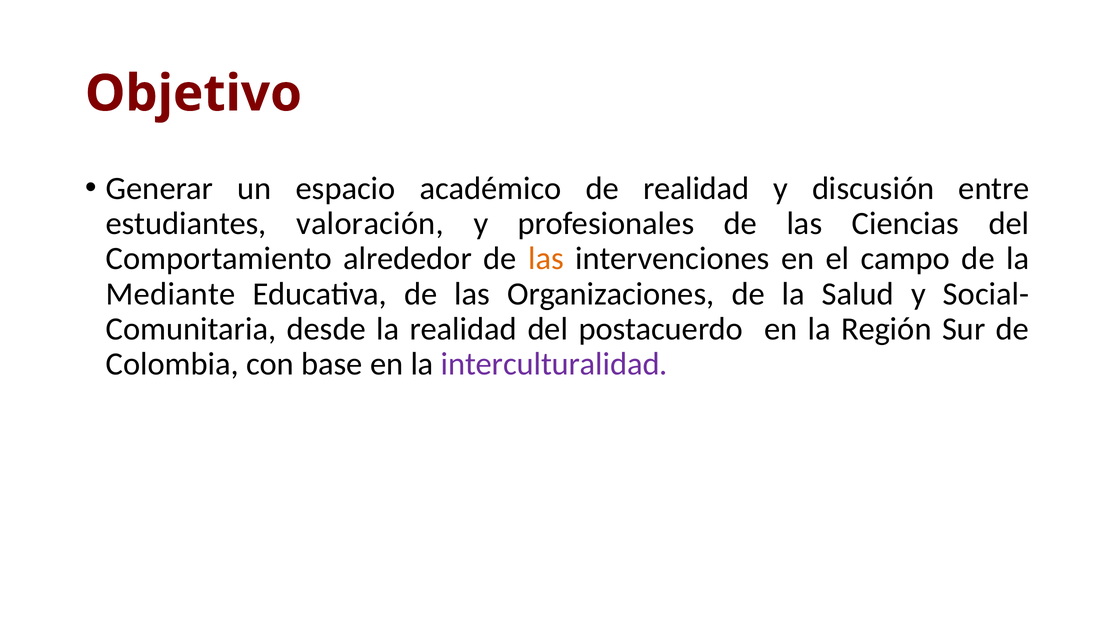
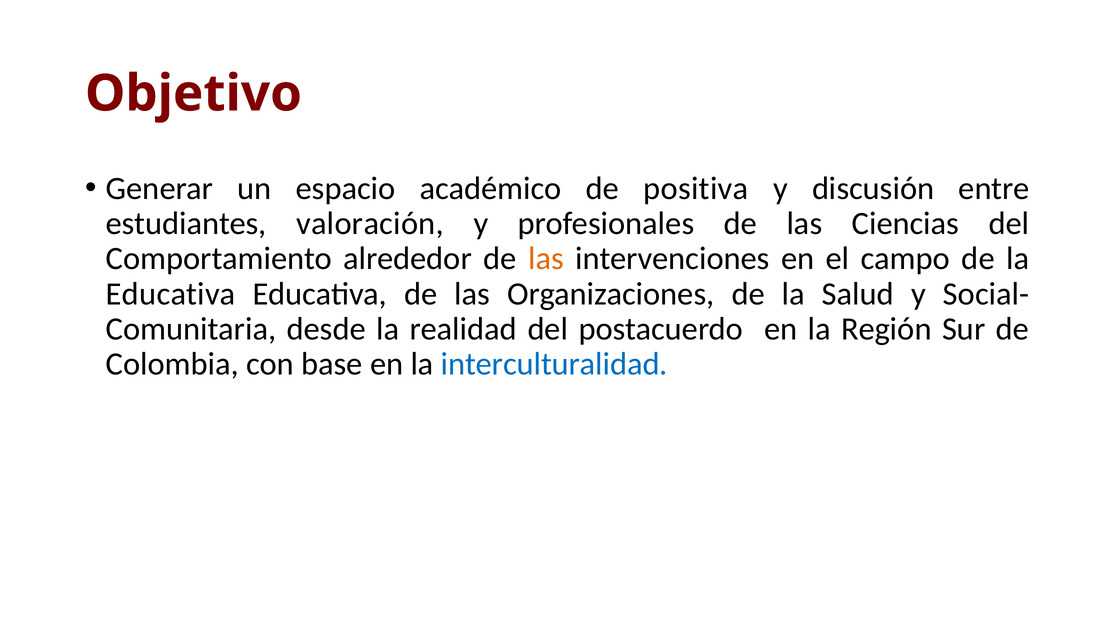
de realidad: realidad -> positiva
Mediante at (171, 294): Mediante -> Educativa
interculturalidad colour: purple -> blue
